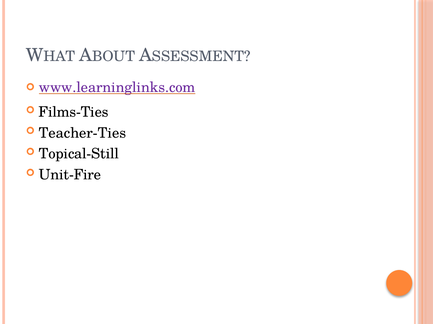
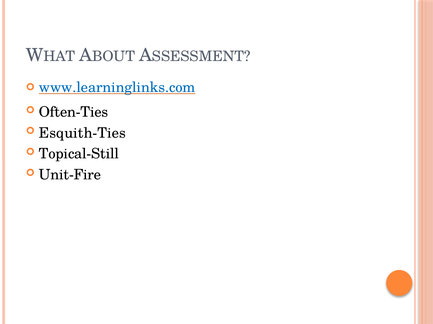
www.learninglinks.com colour: purple -> blue
Films-Ties: Films-Ties -> Often-Ties
Teacher-Ties: Teacher-Ties -> Esquith-Ties
